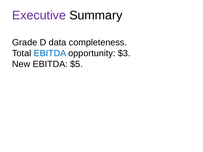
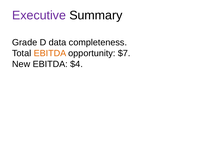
EBITDA at (50, 53) colour: blue -> orange
$3: $3 -> $7
$5: $5 -> $4
